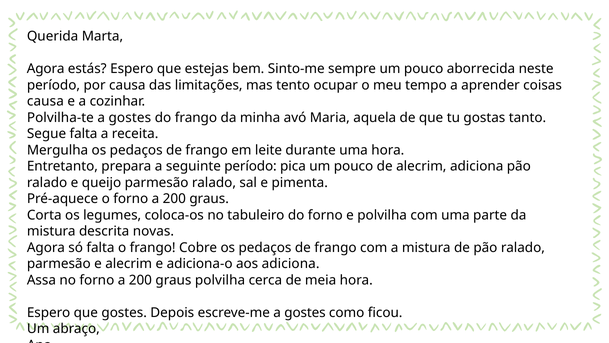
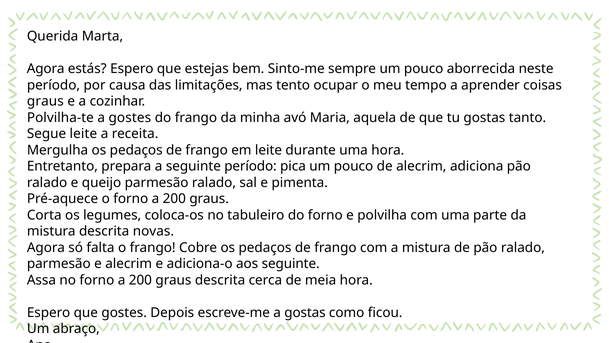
causa at (45, 101): causa -> graus
Segue falta: falta -> leite
aos adiciona: adiciona -> seguinte
graus polvilha: polvilha -> descrita
escreve-me a gostes: gostes -> gostas
